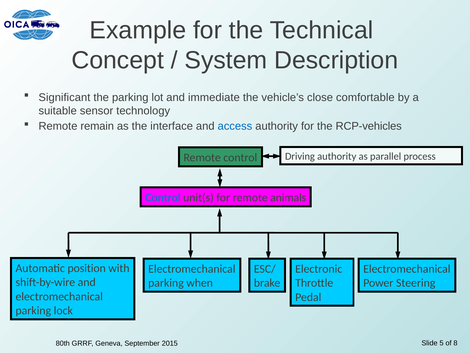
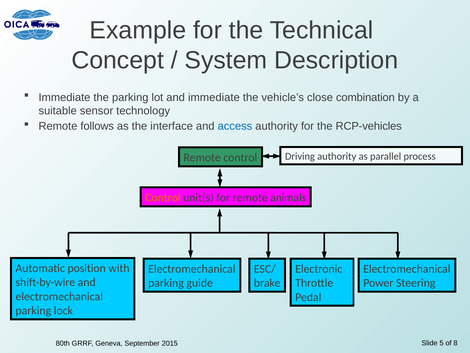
Significant at (64, 97): Significant -> Immediate
comfortable: comfortable -> combination
remain: remain -> follows
Control at (163, 197) colour: blue -> orange
when: when -> guide
